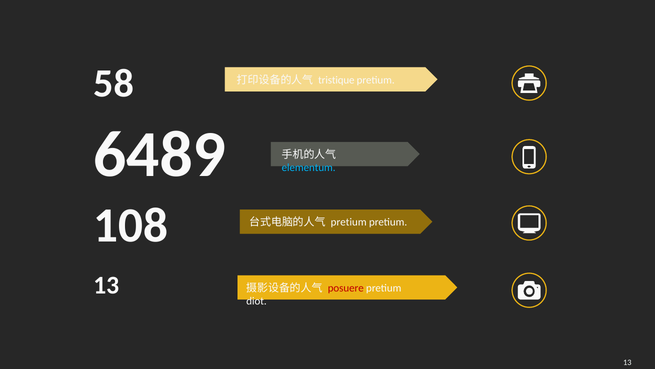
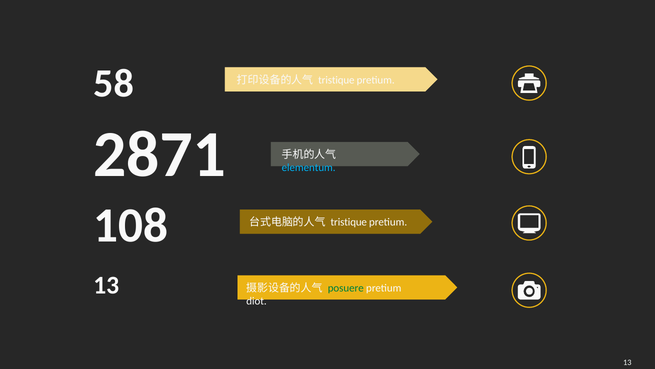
6489: 6489 -> 2871
pretium at (349, 222): pretium -> tristique
posuere colour: red -> green
